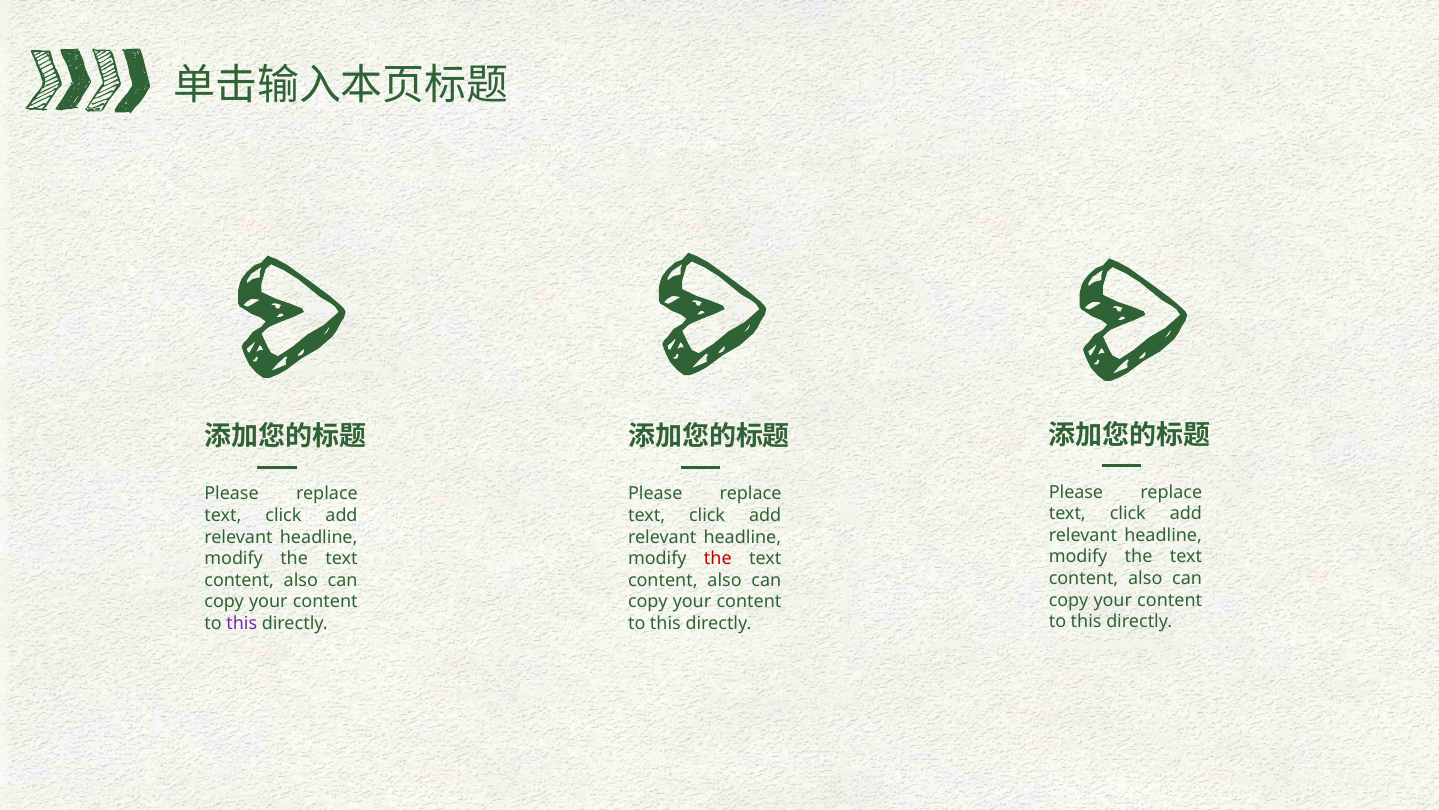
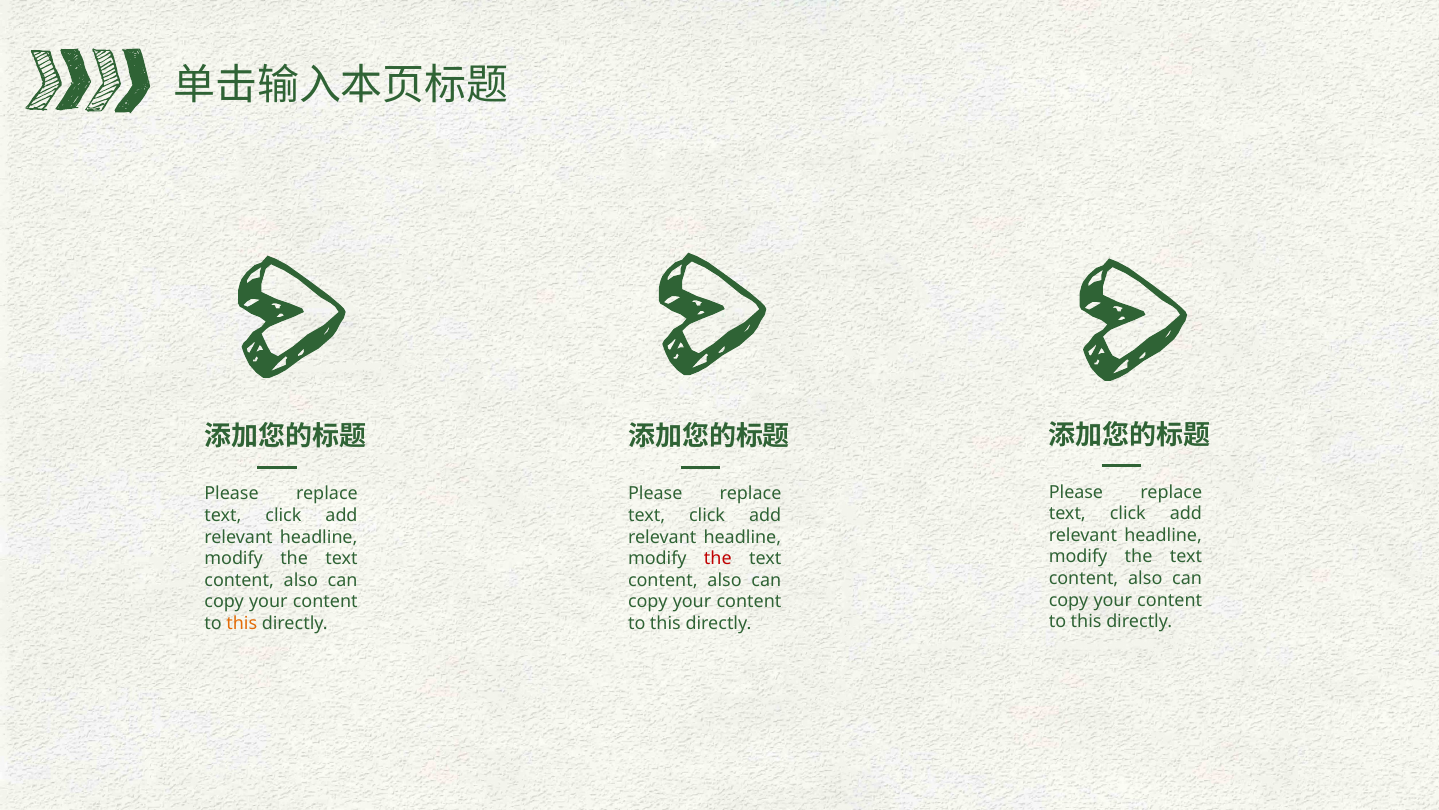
this at (242, 623) colour: purple -> orange
